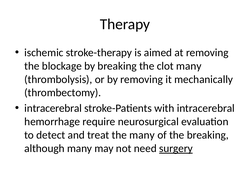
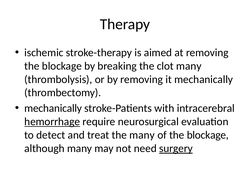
intracerebral at (53, 108): intracerebral -> mechanically
hemorrhage underline: none -> present
of the breaking: breaking -> blockage
